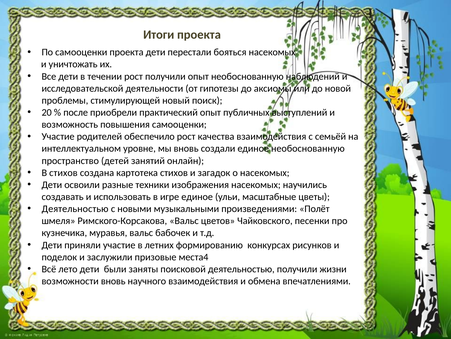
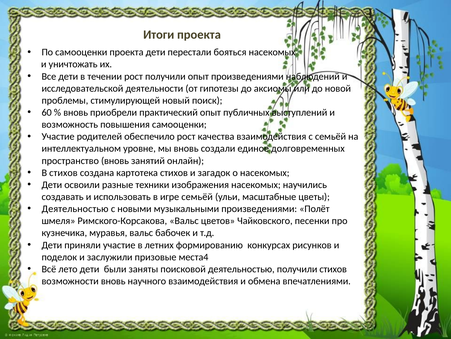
опыт необоснованную: необоснованную -> произведениями
20: 20 -> 60
после at (76, 112): после -> вновь
единое необоснованную: необоснованную -> долговременных
пространство детей: детей -> вновь
игре единое: единое -> семьёй
получили жизни: жизни -> стихов
